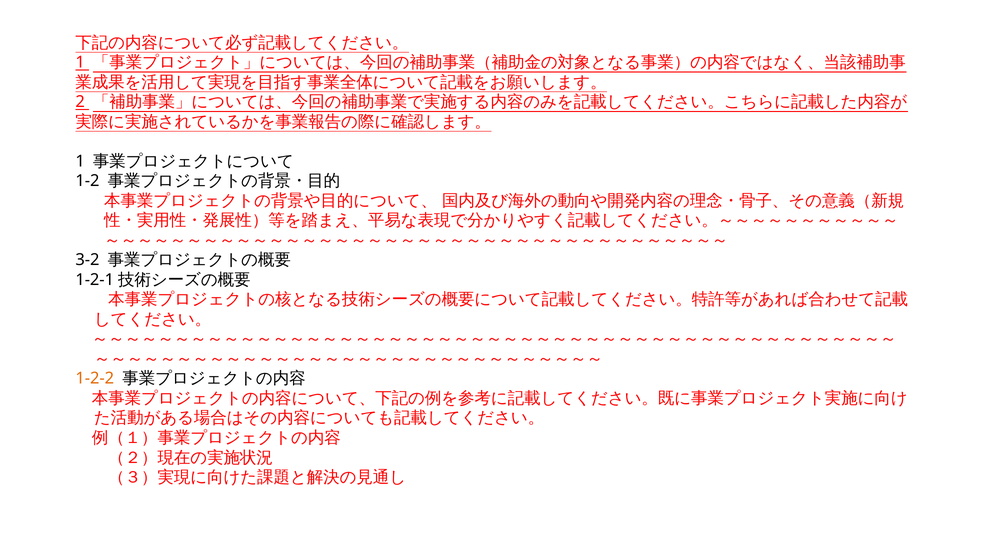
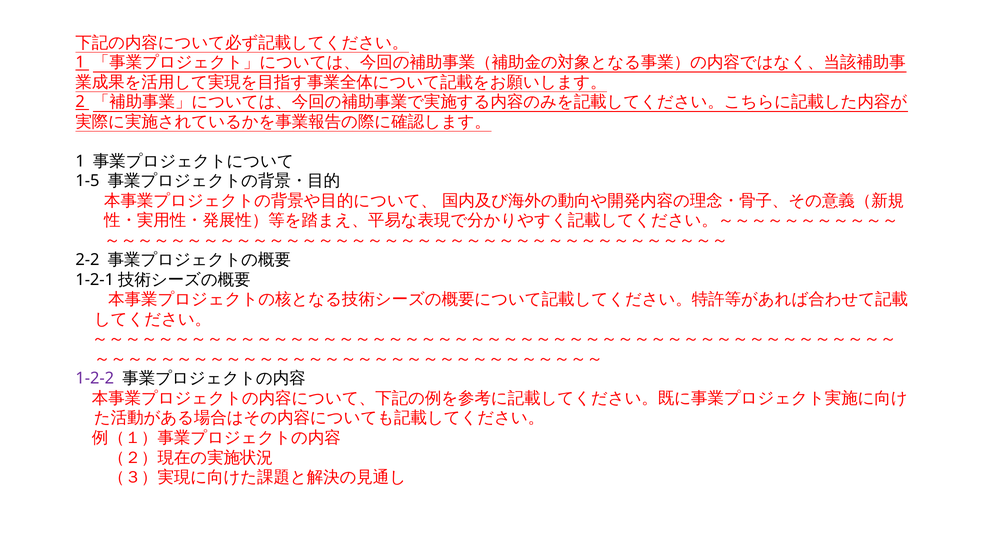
1-2: 1-2 -> 1-5
3-2: 3-2 -> 2-2
1-2-2 colour: orange -> purple
